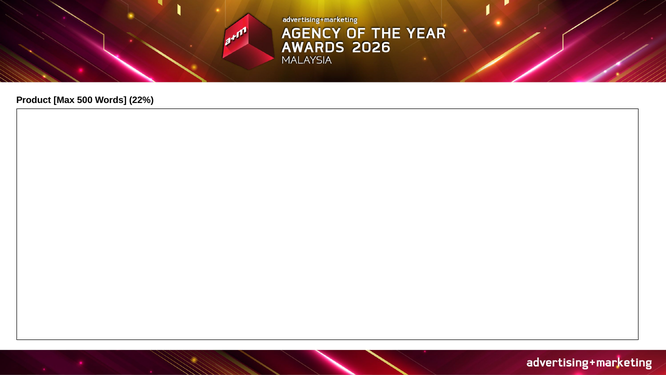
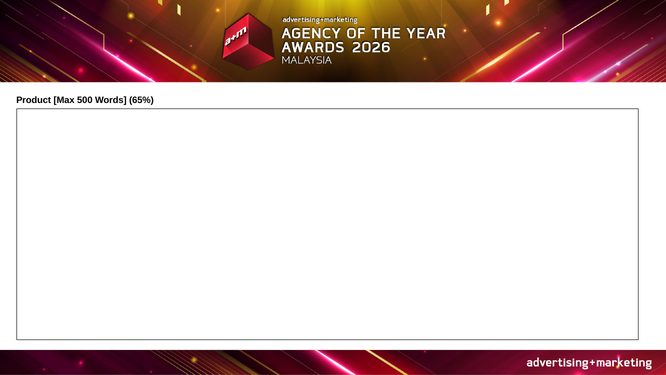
22%: 22% -> 65%
